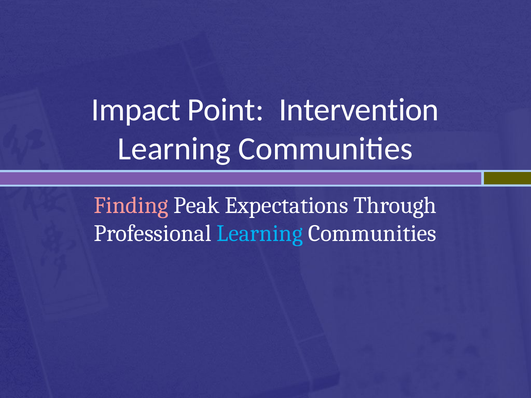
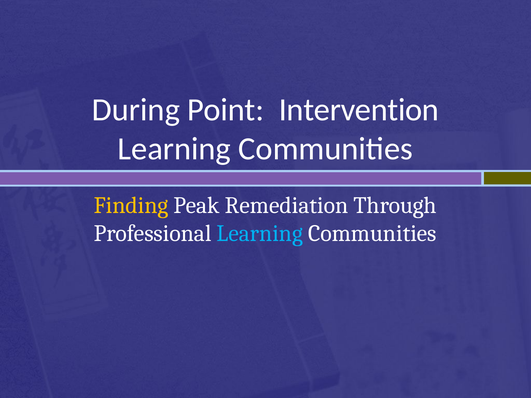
Impact: Impact -> During
Finding colour: pink -> yellow
Expectations: Expectations -> Remediation
